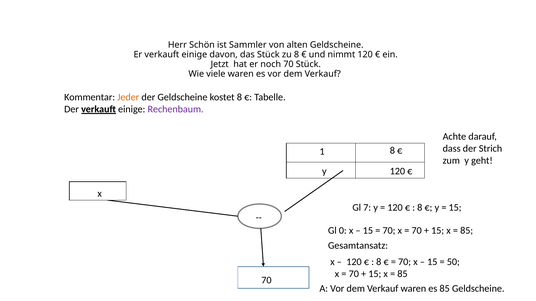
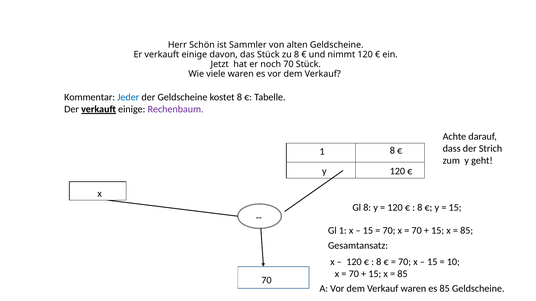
Jeder colour: orange -> blue
Gl 7: 7 -> 8
Gl 0: 0 -> 1
50: 50 -> 10
